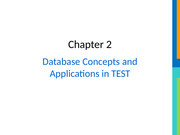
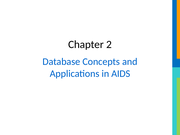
TEST: TEST -> AIDS
